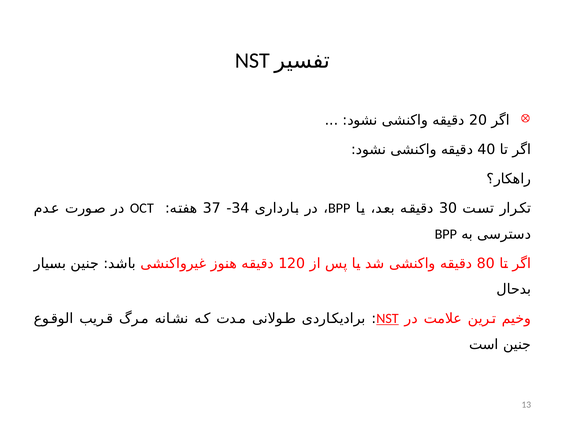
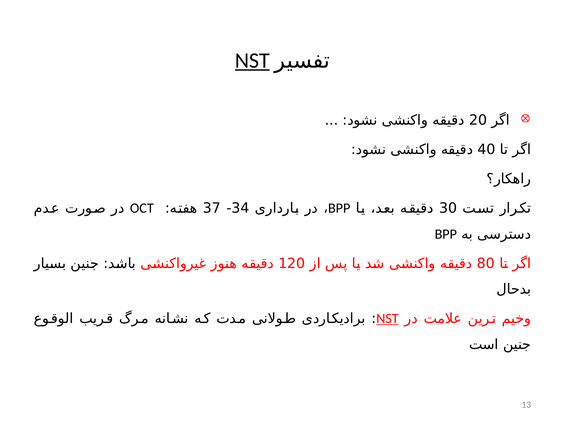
NST at (252, 60) underline: none -> present
